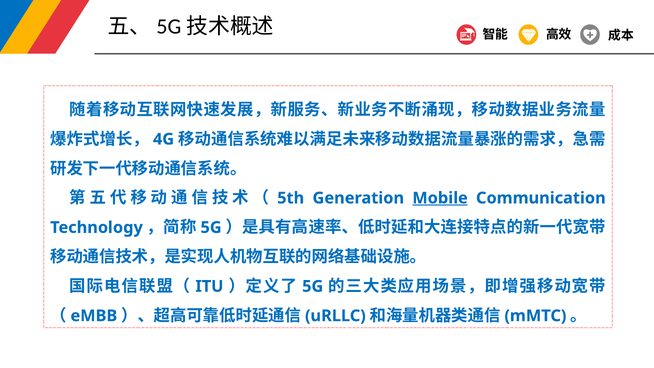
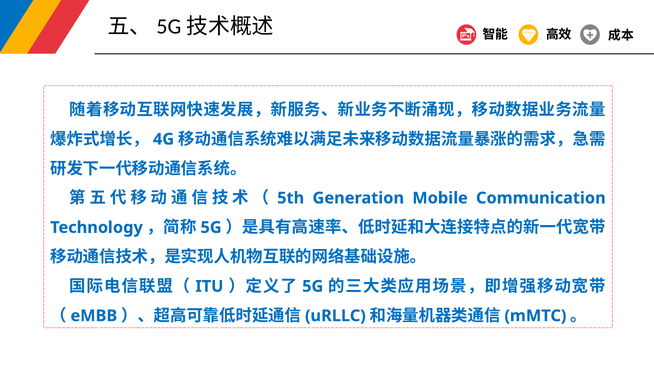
Mobile underline: present -> none
